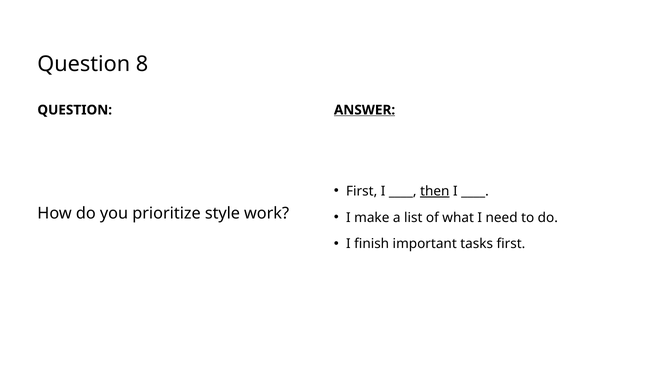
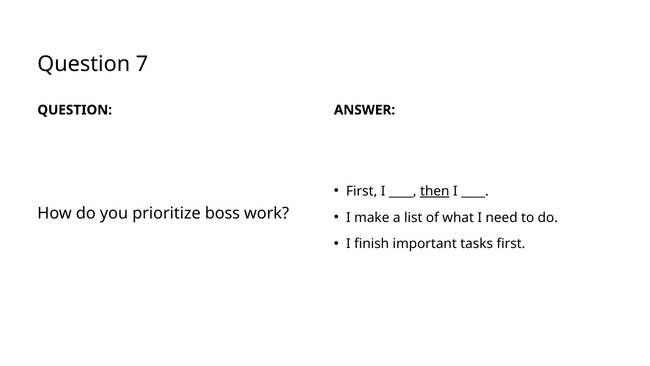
8: 8 -> 7
ANSWER underline: present -> none
style: style -> boss
